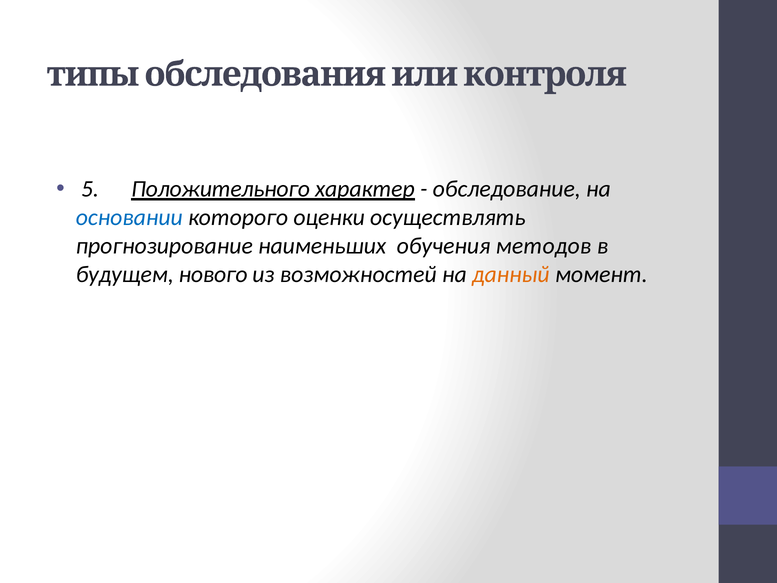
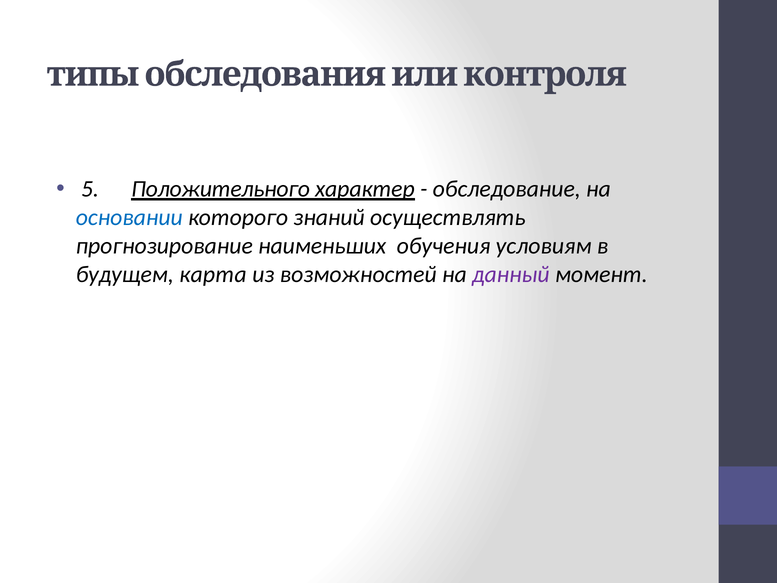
оценки: оценки -> знаний
методов: методов -> условиям
нового: нового -> карта
данный colour: orange -> purple
